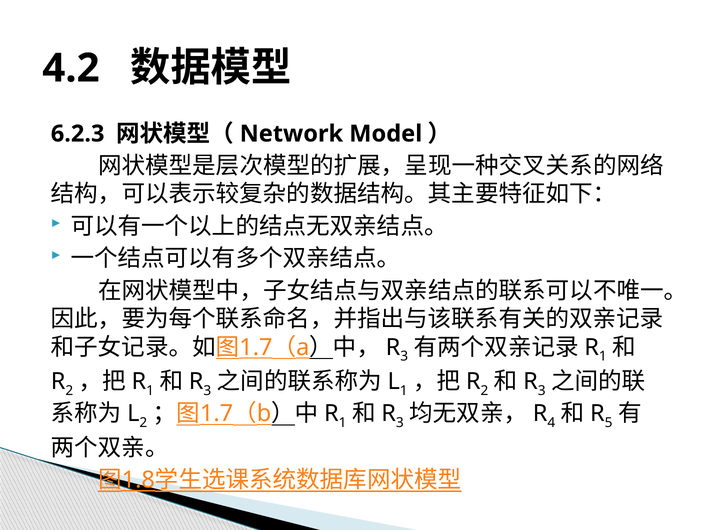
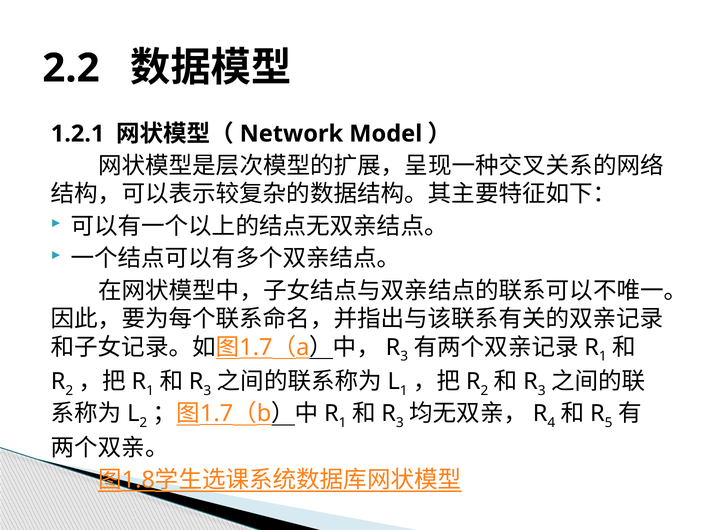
4.2: 4.2 -> 2.2
6.2.3: 6.2.3 -> 1.2.1
